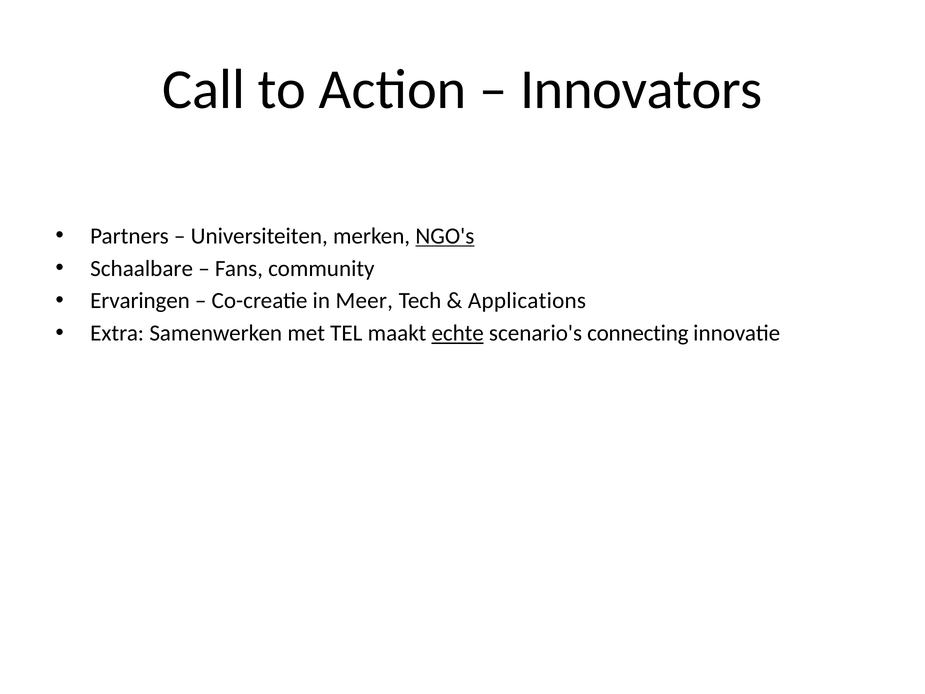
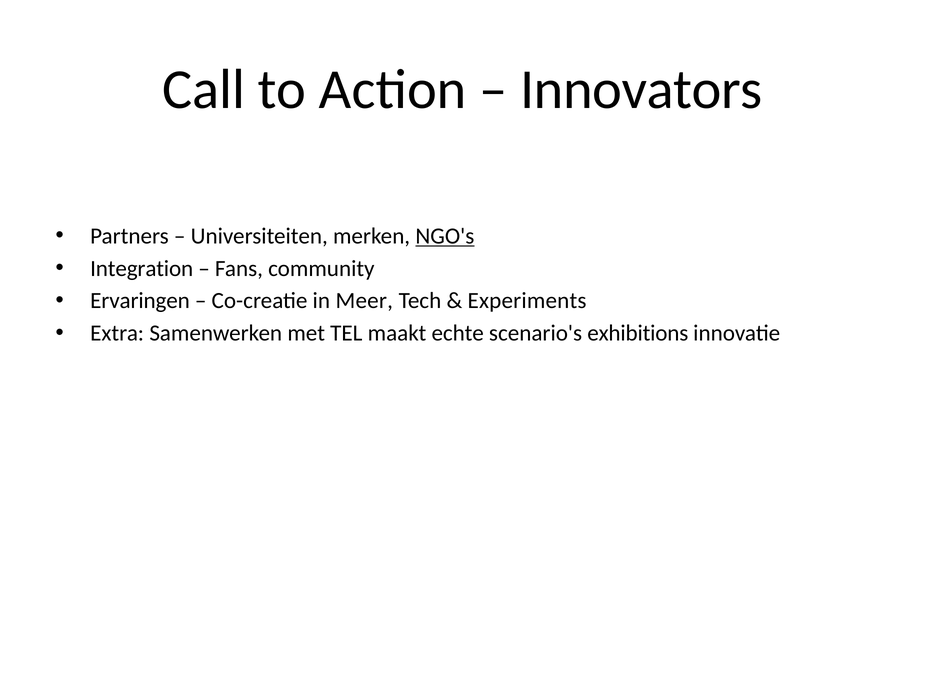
Schaalbare: Schaalbare -> Integration
Applications: Applications -> Experiments
echte underline: present -> none
connecting: connecting -> exhibitions
